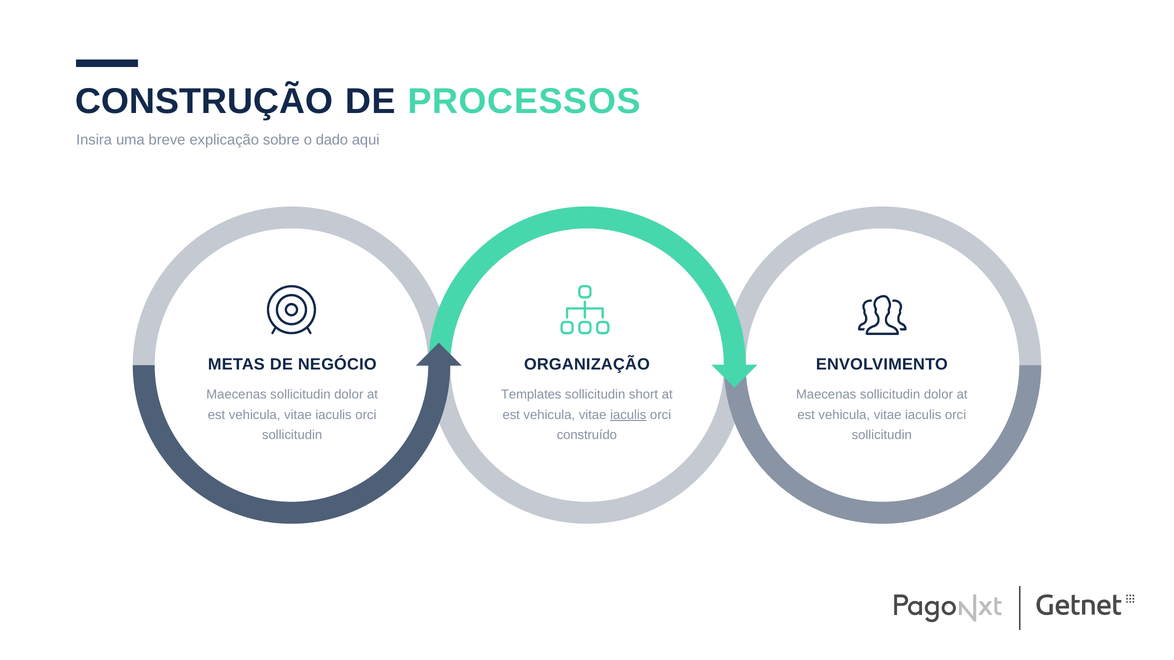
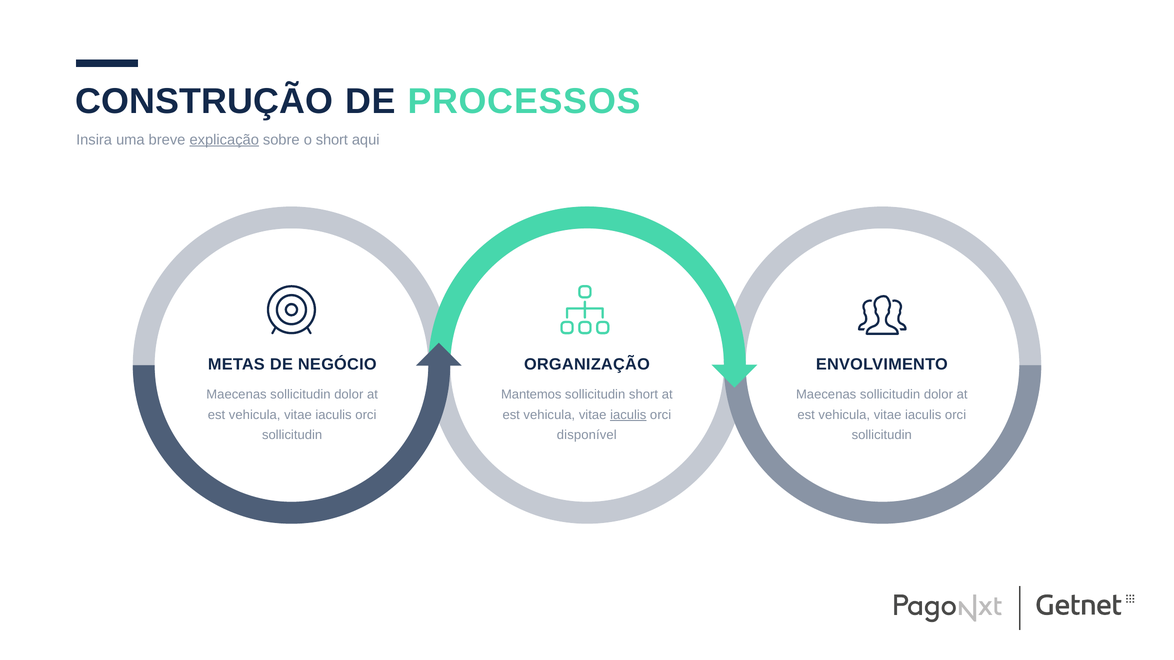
explicação underline: none -> present
o dado: dado -> short
Templates: Templates -> Mantemos
construído: construído -> disponível
